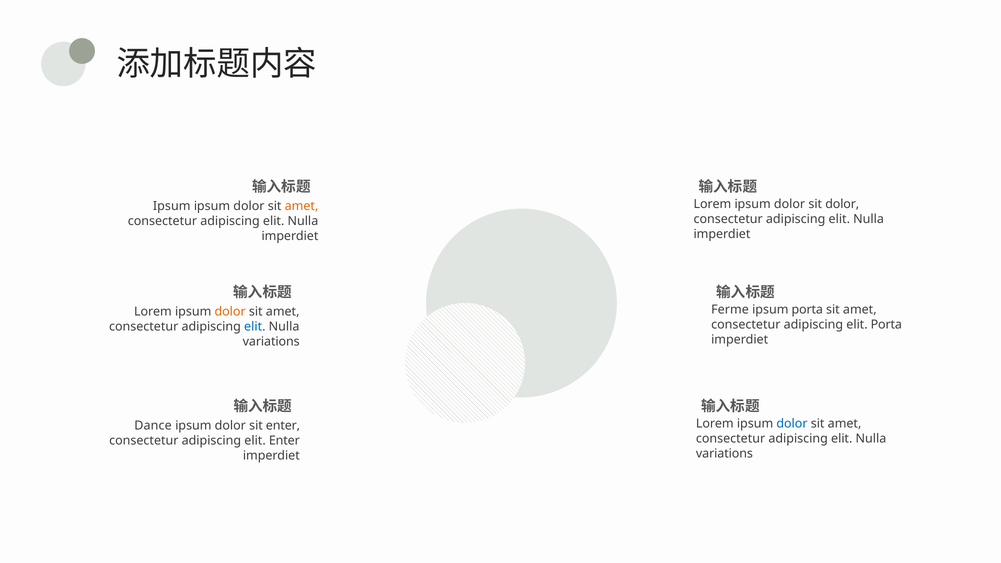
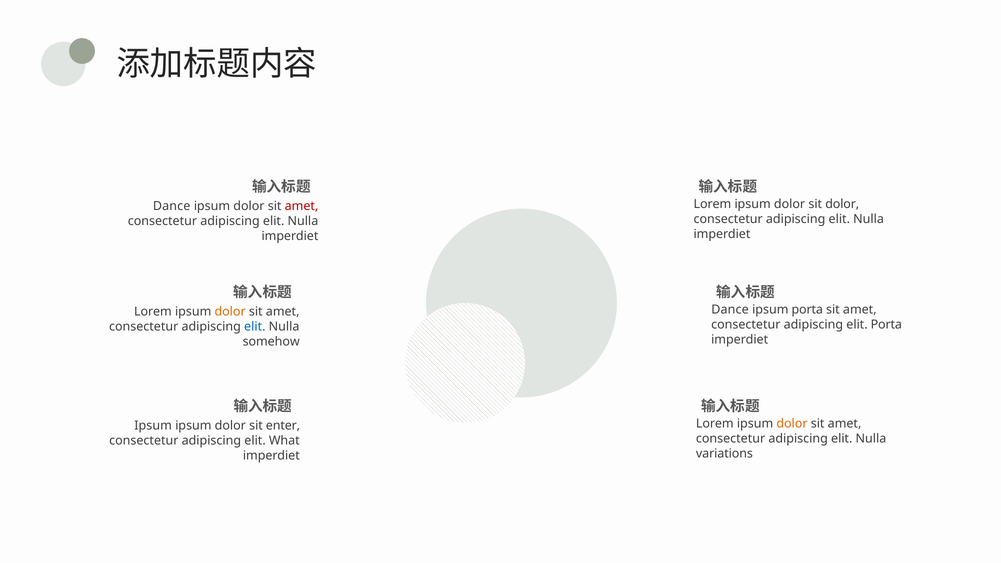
Ipsum at (172, 206): Ipsum -> Dance
amet at (302, 206) colour: orange -> red
Ferme at (730, 310): Ferme -> Dance
variations at (271, 342): variations -> somehow
dolor at (792, 424) colour: blue -> orange
Dance at (153, 426): Dance -> Ipsum
elit Enter: Enter -> What
